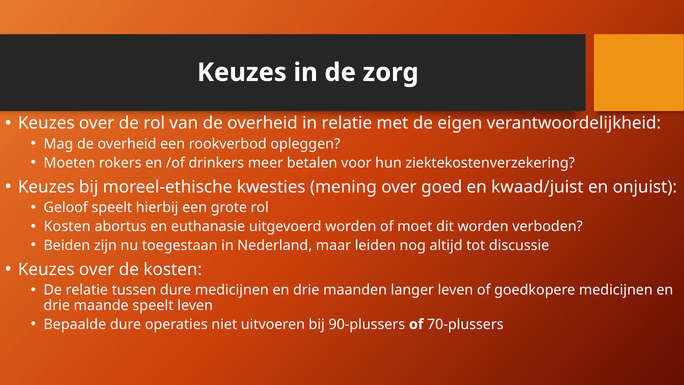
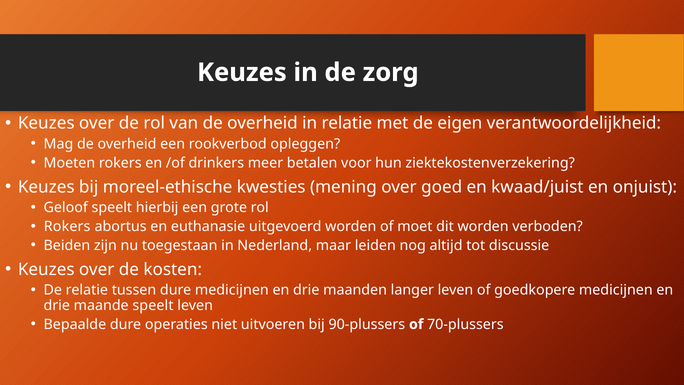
Kosten at (67, 226): Kosten -> Rokers
